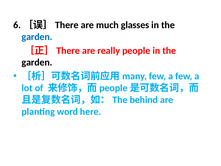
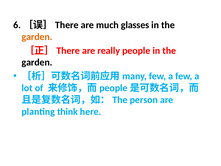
garden at (37, 37) colour: blue -> orange
behind: behind -> person
word: word -> think
